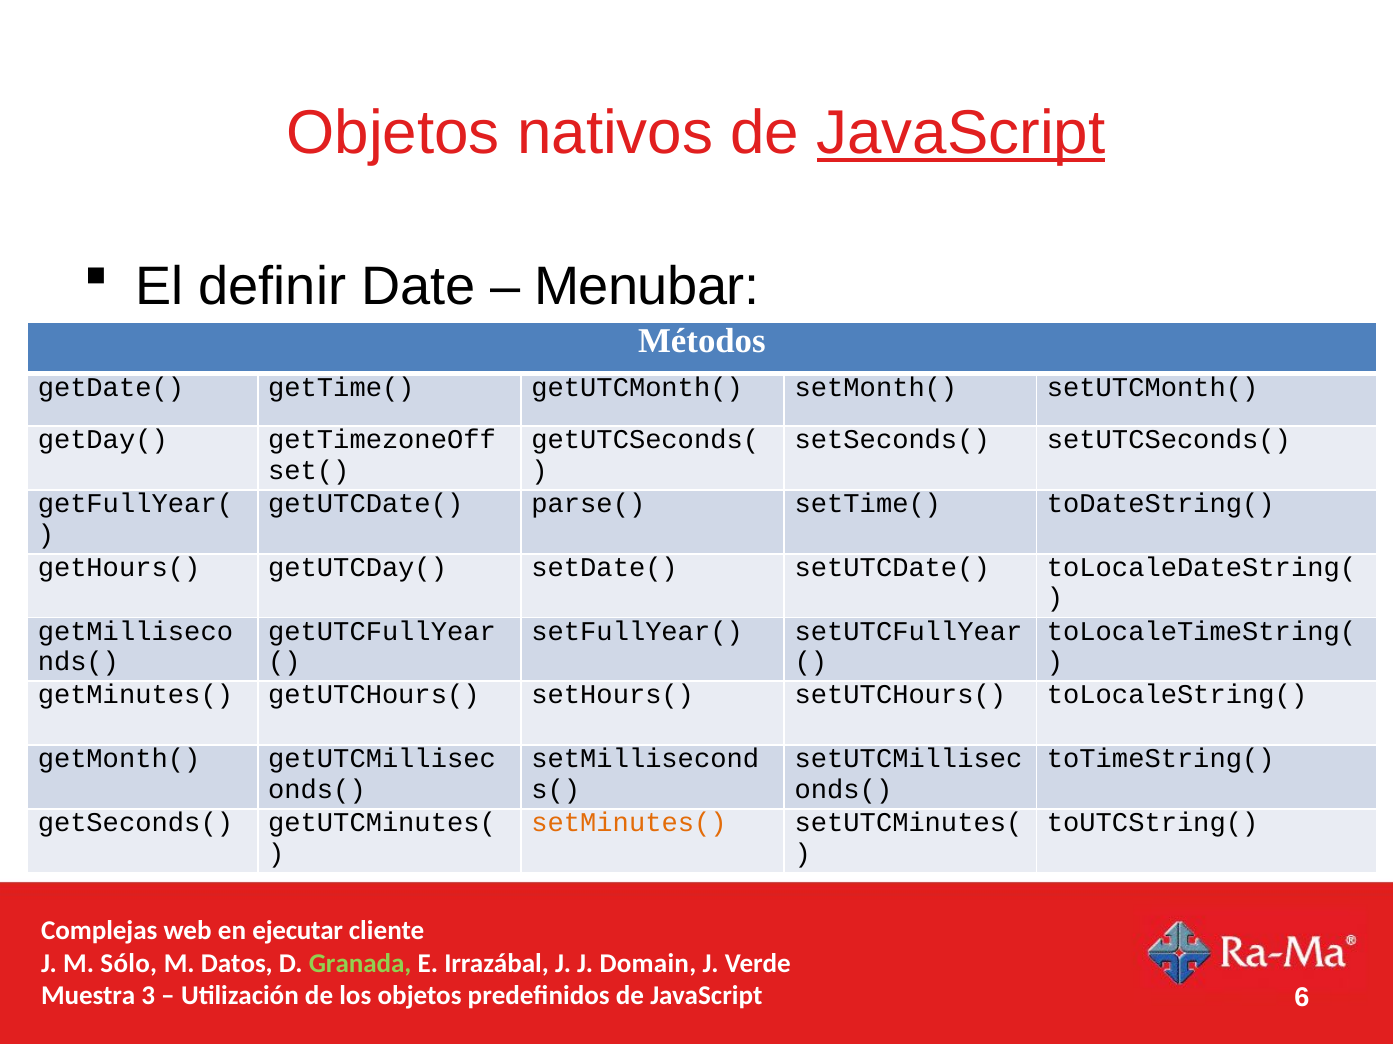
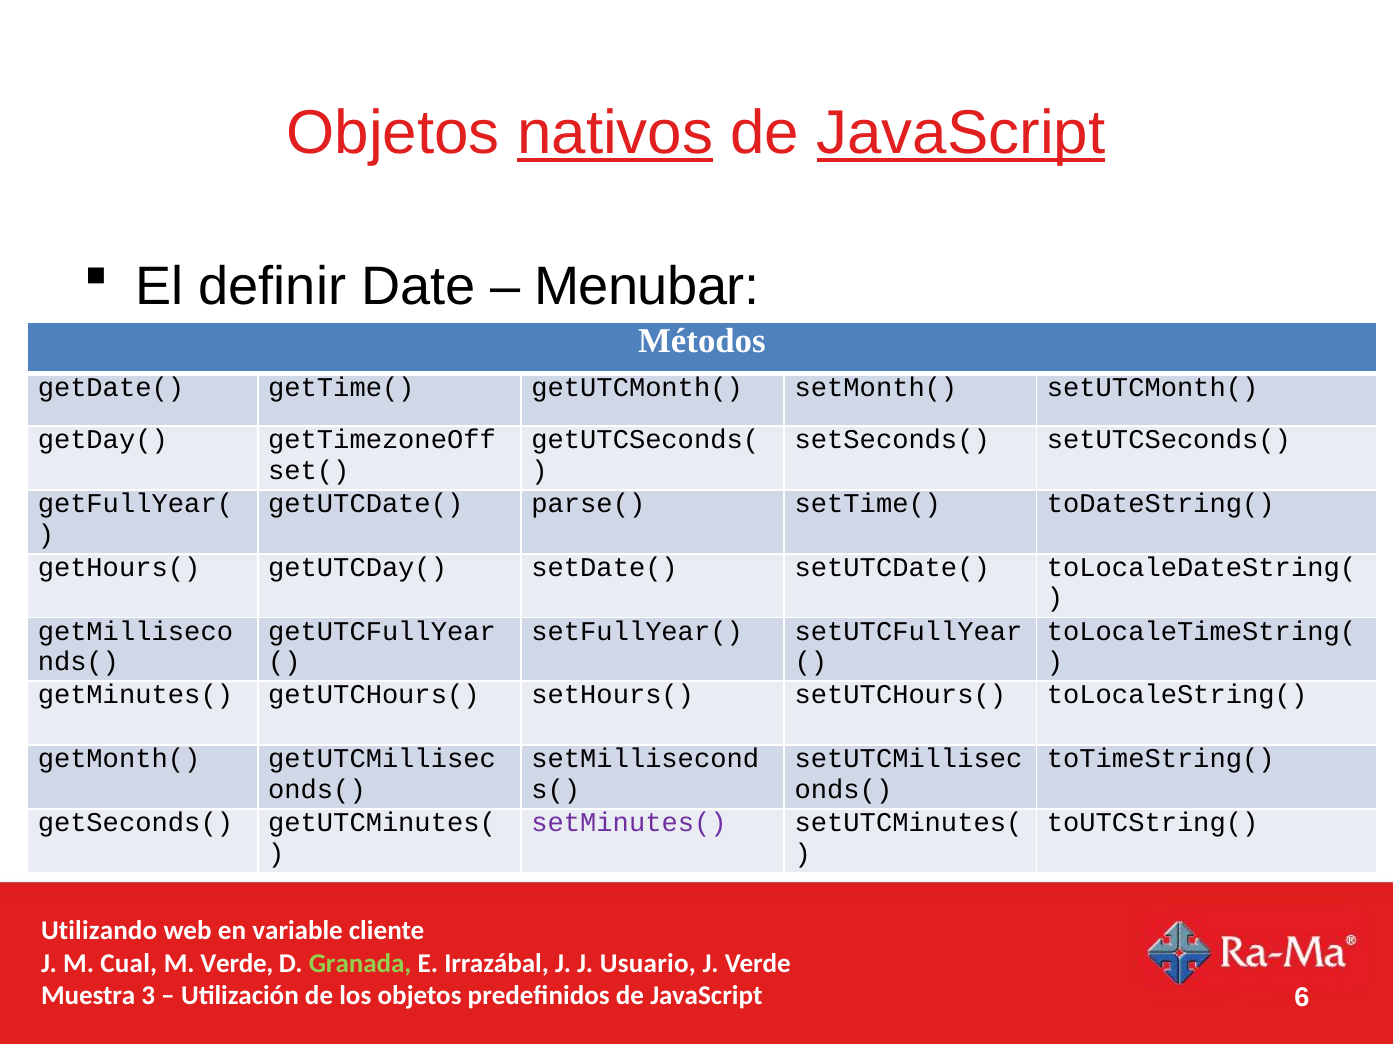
nativos underline: none -> present
setMinutes( colour: orange -> purple
Complejas: Complejas -> Utilizando
ejecutar: ejecutar -> variable
Sólo: Sólo -> Cual
M Datos: Datos -> Verde
Domain: Domain -> Usuario
